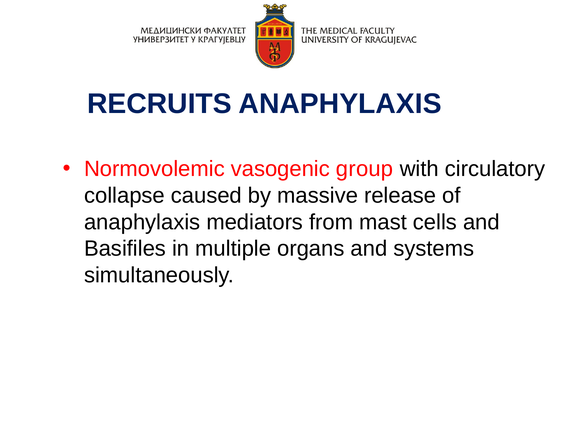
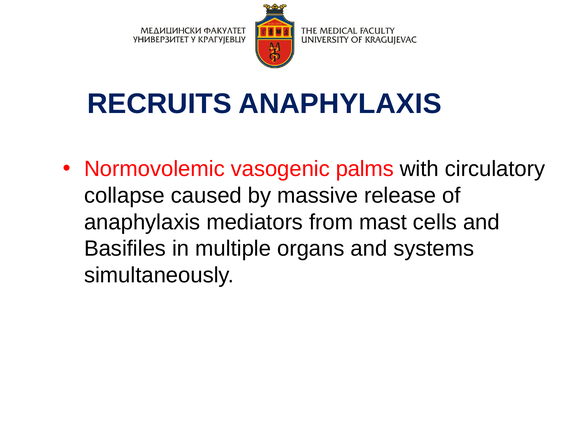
group: group -> palms
